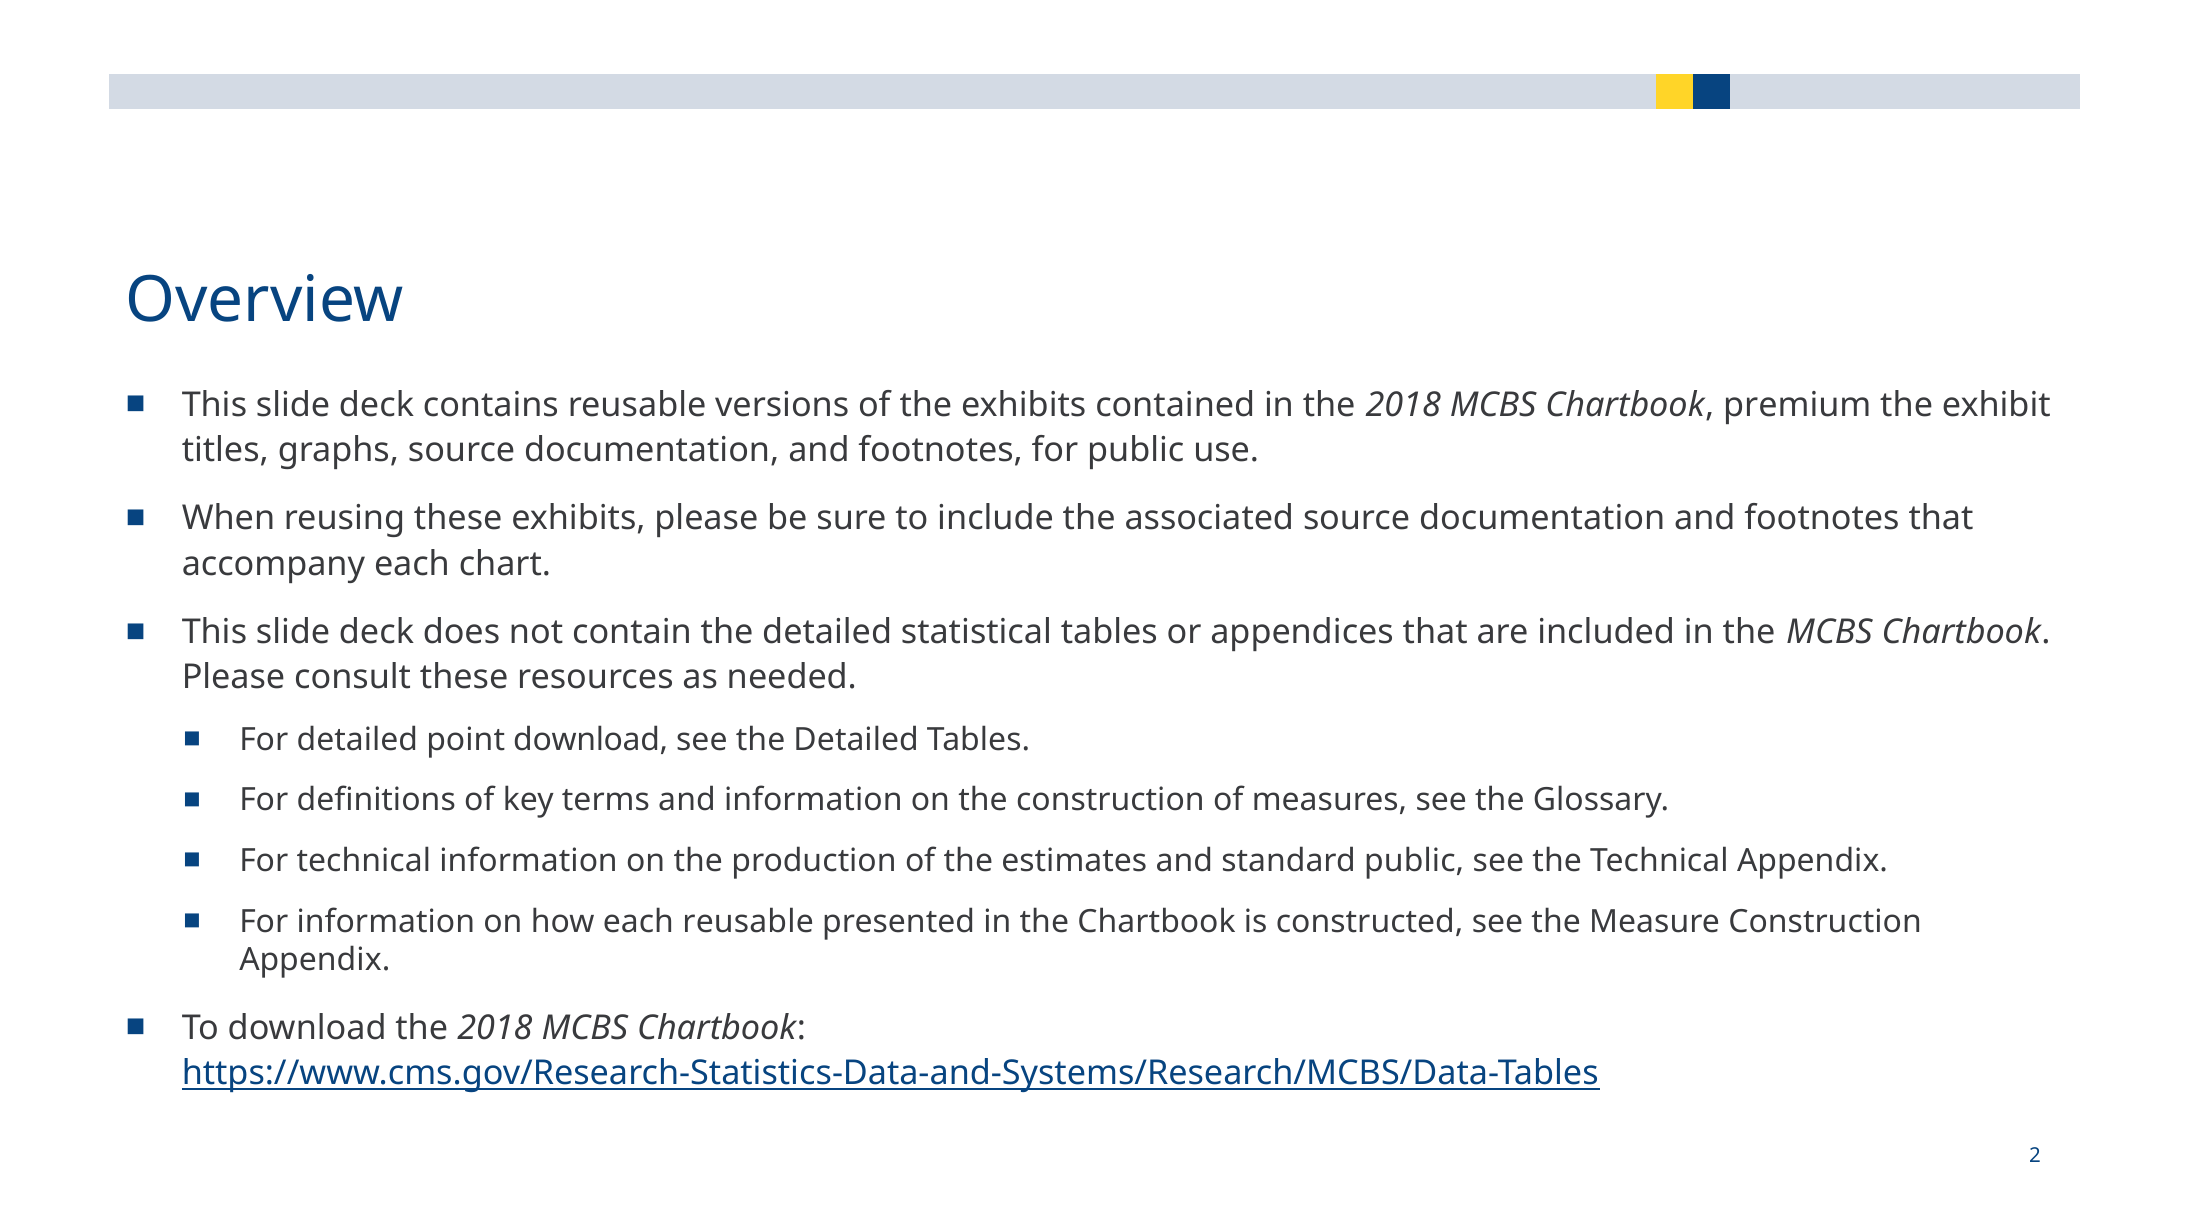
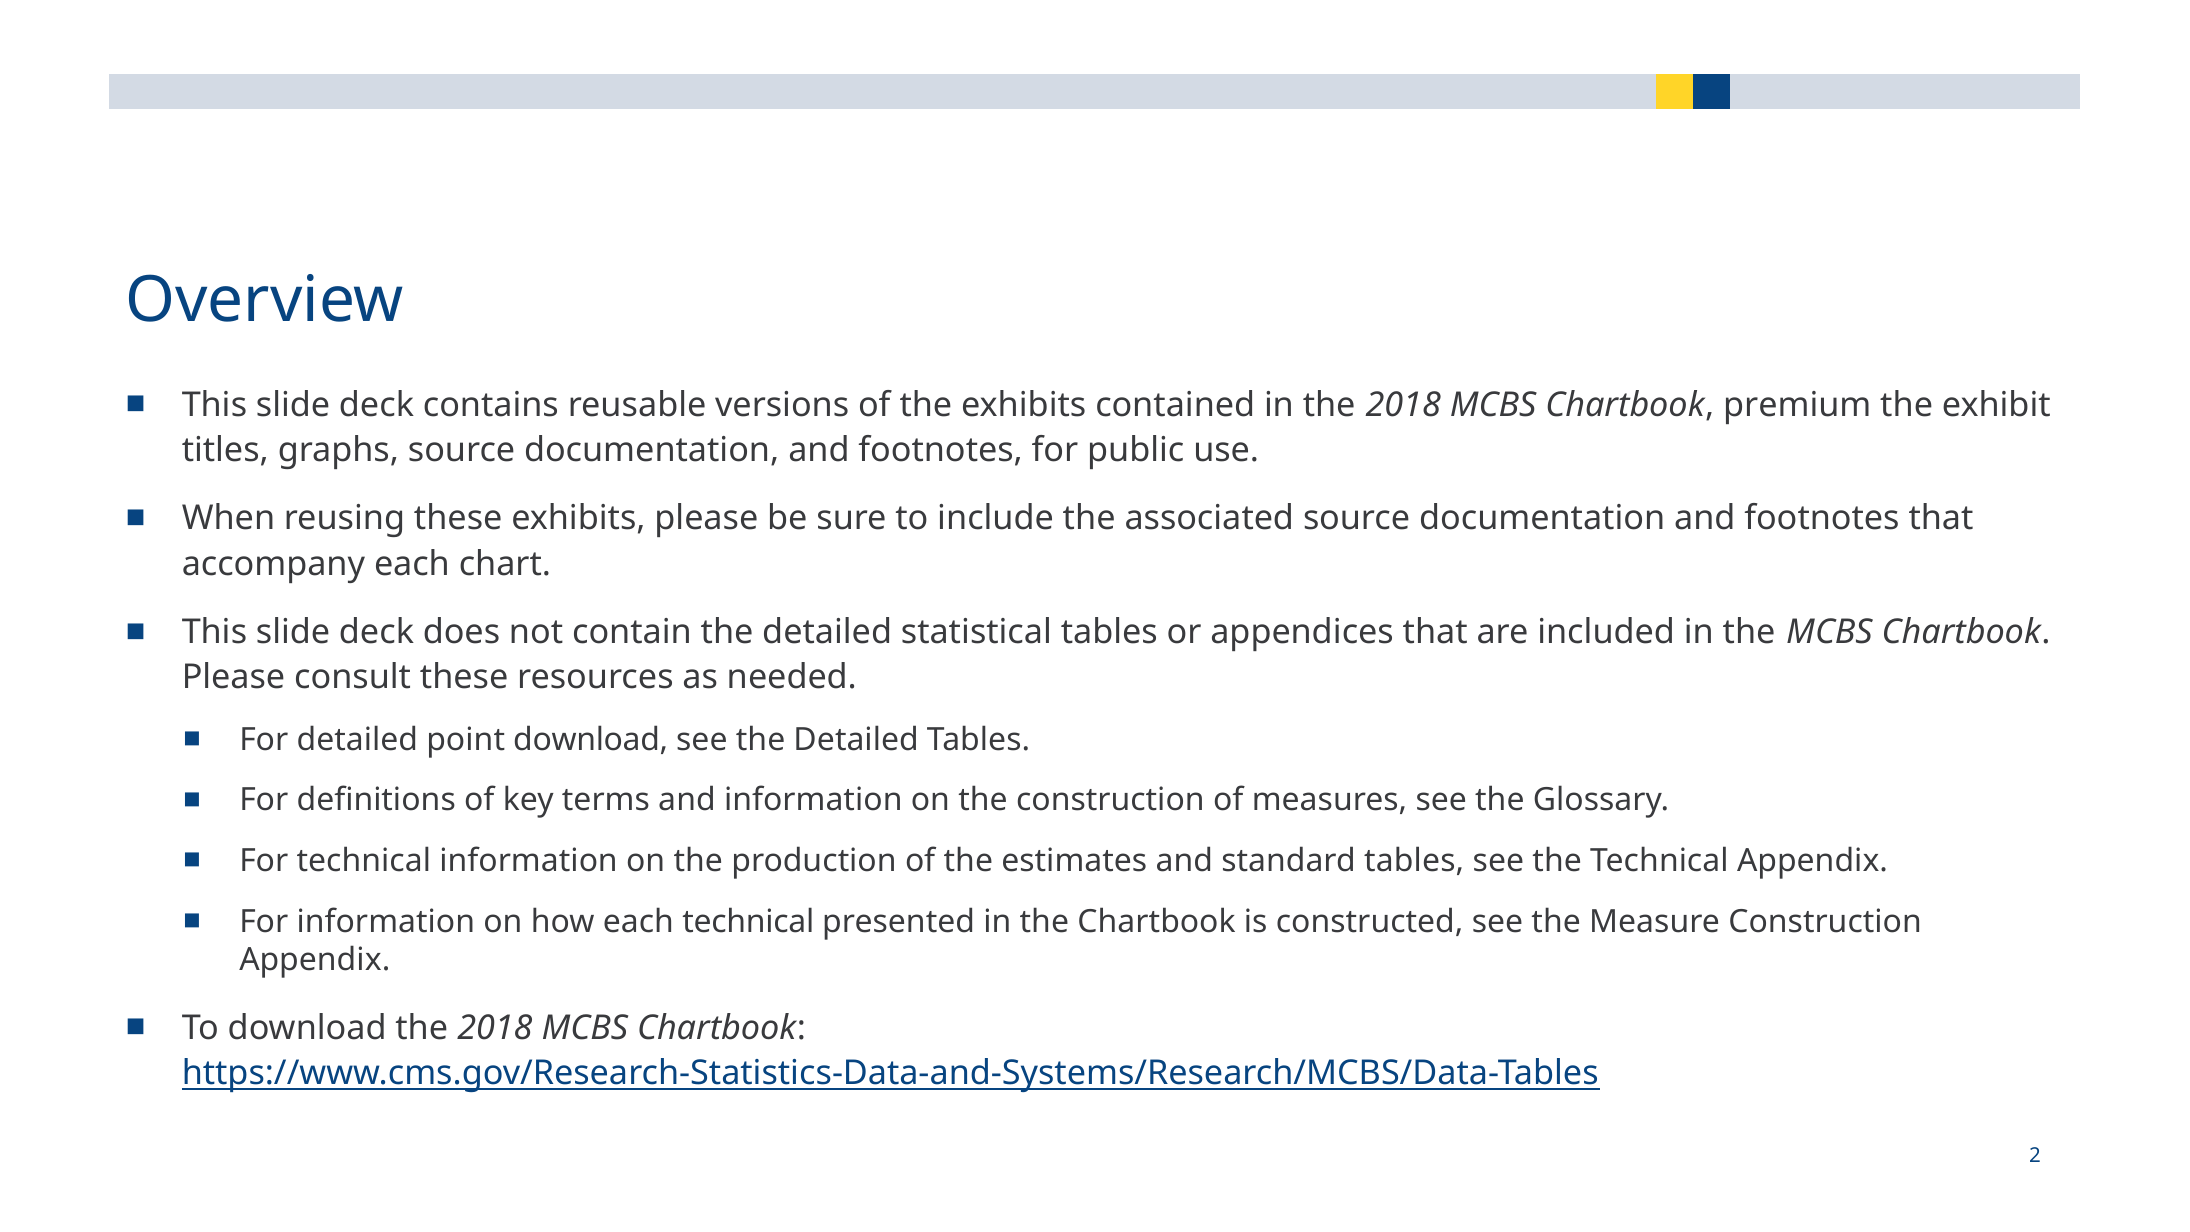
standard public: public -> tables
each reusable: reusable -> technical
